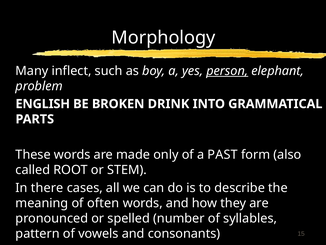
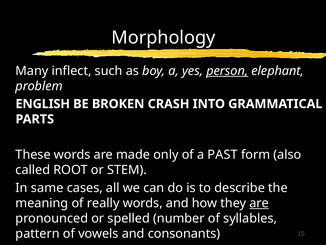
DRINK: DRINK -> CRASH
there: there -> same
often: often -> really
are at (259, 203) underline: none -> present
